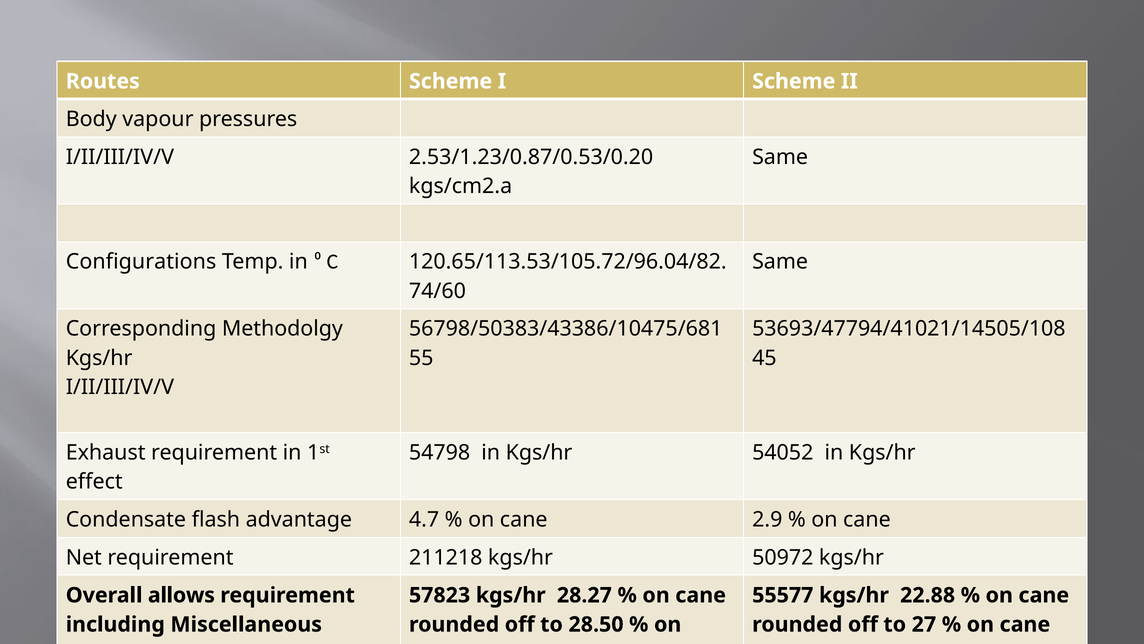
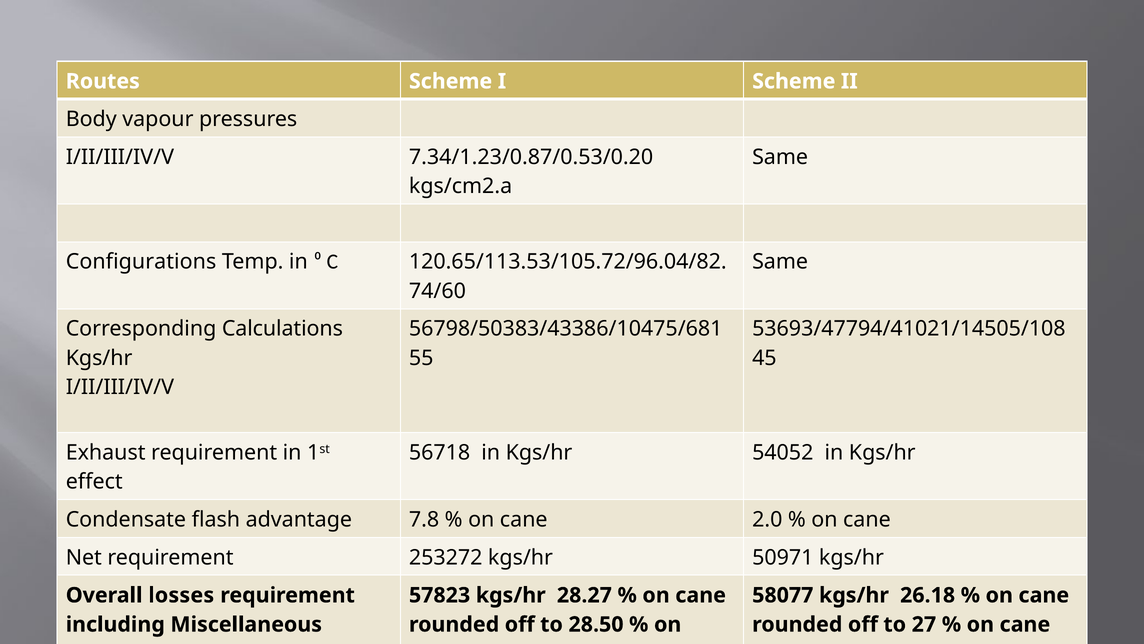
2.53/1.23/0.87/0.53/0.20: 2.53/1.23/0.87/0.53/0.20 -> 7.34/1.23/0.87/0.53/0.20
Methodolgy: Methodolgy -> Calculations
54798: 54798 -> 56718
4.7: 4.7 -> 7.8
2.9: 2.9 -> 2.0
211218: 211218 -> 253272
50972: 50972 -> 50971
Overall allows: allows -> losses
55577: 55577 -> 58077
22.88: 22.88 -> 26.18
